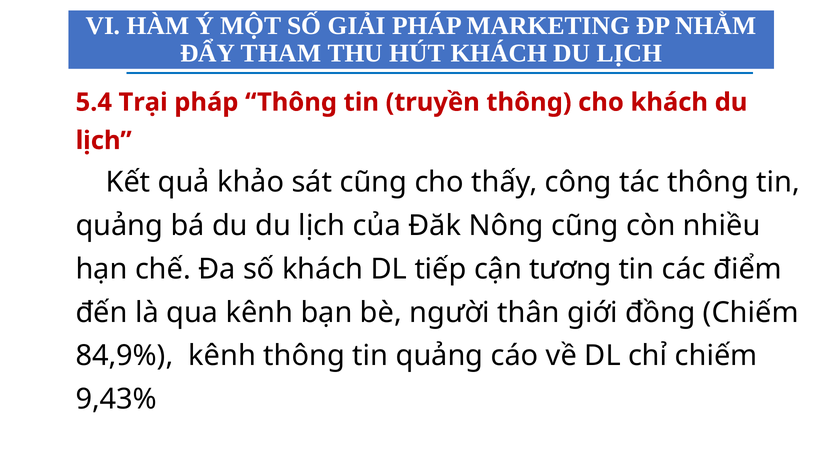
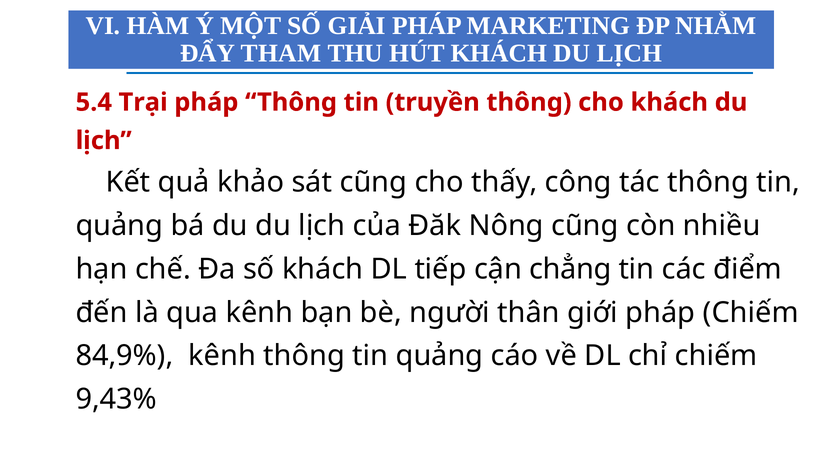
tương: tương -> chẳng
giới đồng: đồng -> pháp
